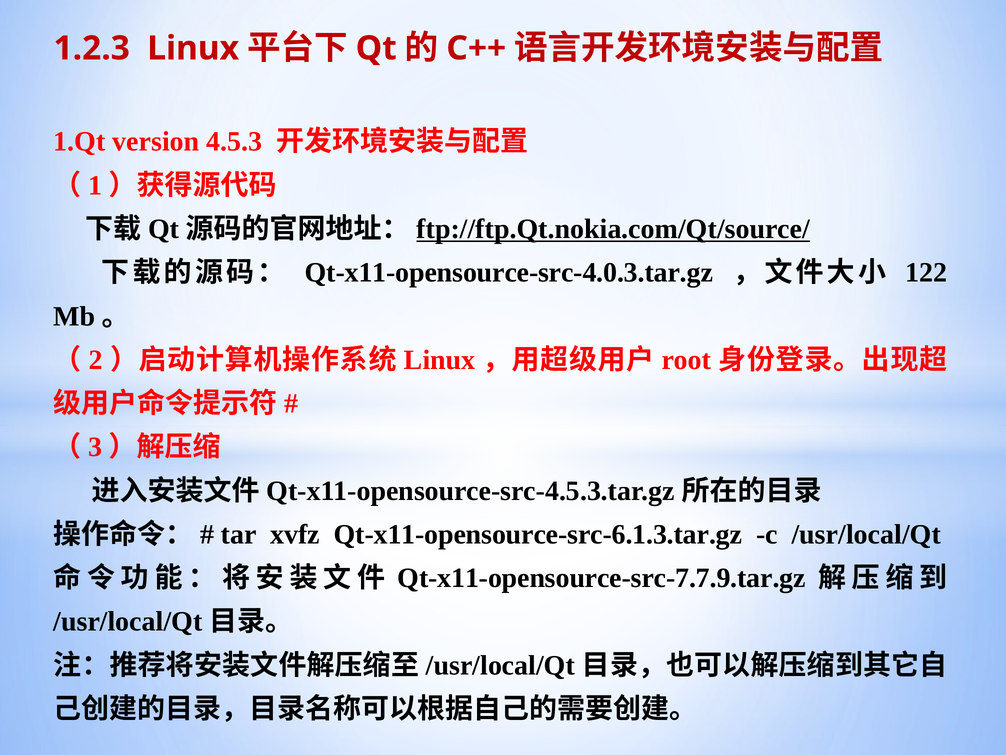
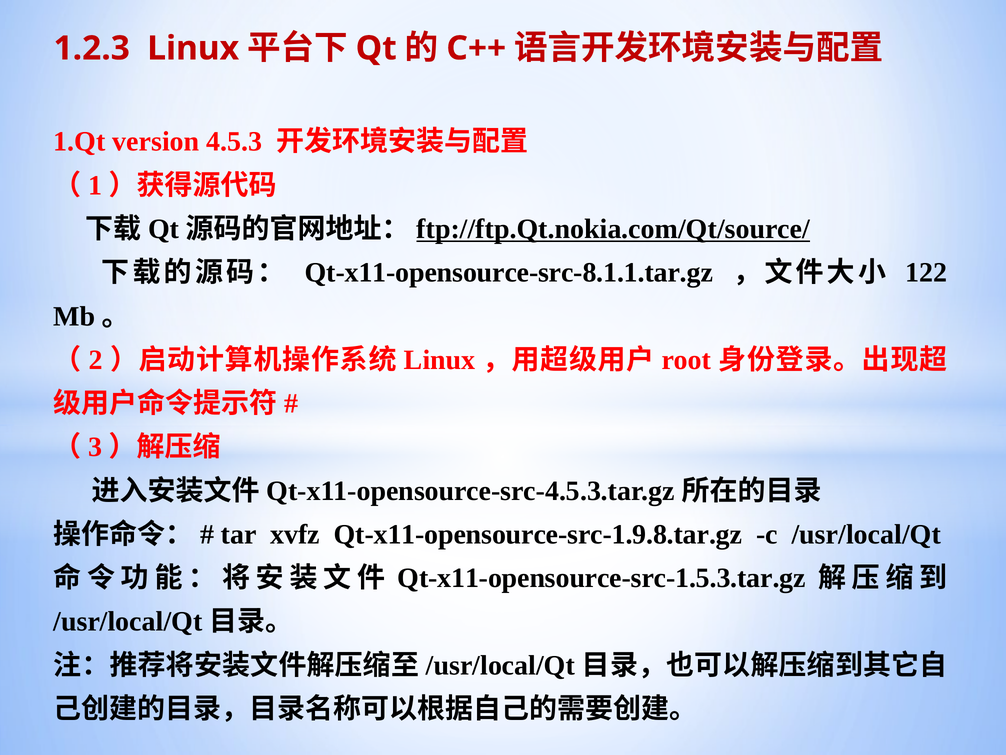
Qt-x11-opensource-src-4.0.3.tar.gz: Qt-x11-opensource-src-4.0.3.tar.gz -> Qt-x11-opensource-src-8.1.1.tar.gz
Qt-x11-opensource-src-6.1.3.tar.gz: Qt-x11-opensource-src-6.1.3.tar.gz -> Qt-x11-opensource-src-1.9.8.tar.gz
Qt-x11-opensource-src-7.7.9.tar.gz: Qt-x11-opensource-src-7.7.9.tar.gz -> Qt-x11-opensource-src-1.5.3.tar.gz
